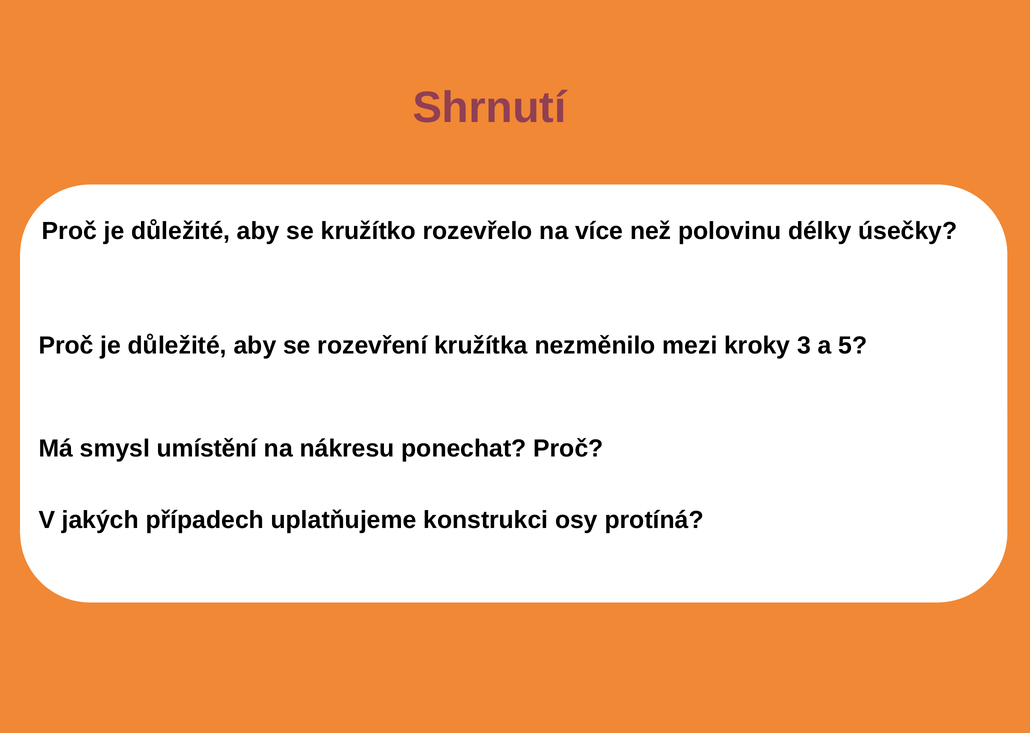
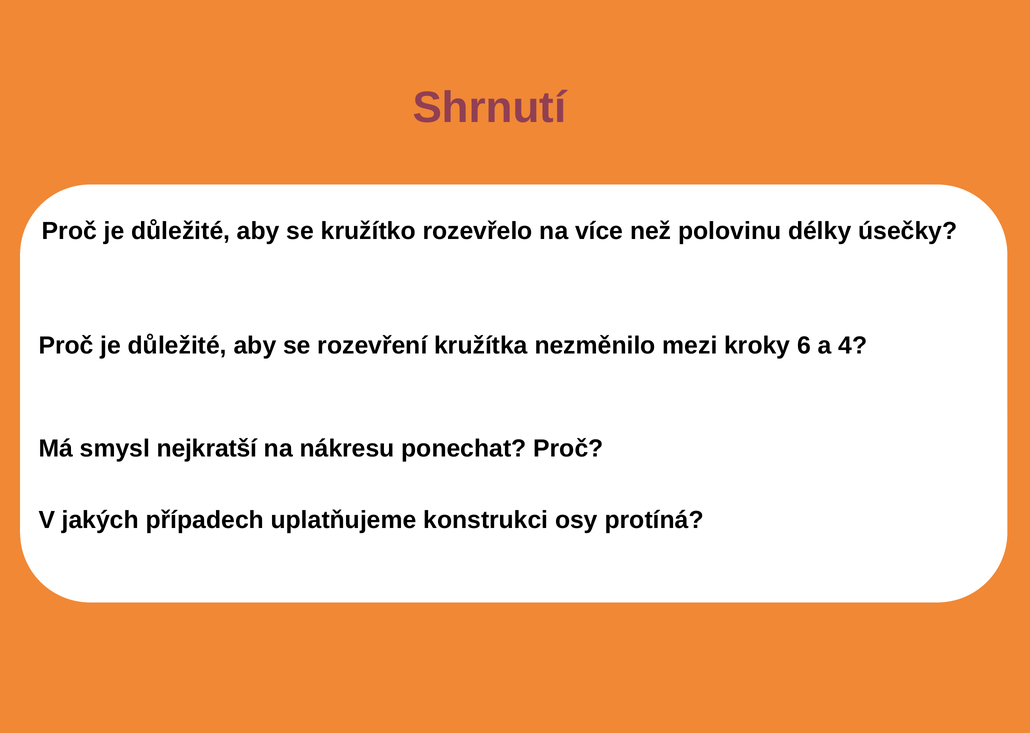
3: 3 -> 6
5: 5 -> 4
umístění: umístění -> nejkratší
